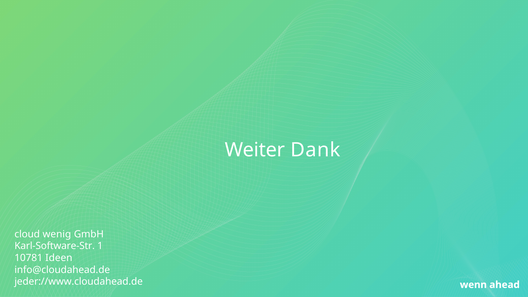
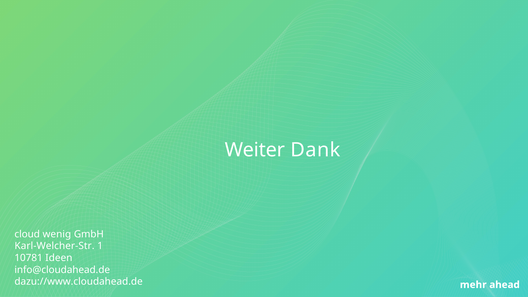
Karl-Software-Str: Karl-Software-Str -> Karl-Welcher-Str
jeder://www.cloudahead.de: jeder://www.cloudahead.de -> dazu://www.cloudahead.de
wenn: wenn -> mehr
